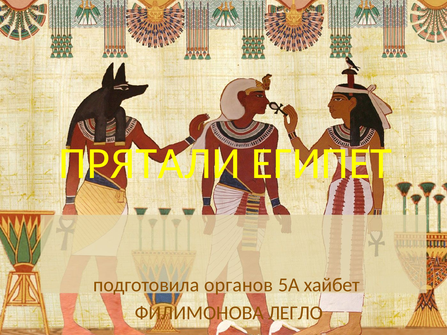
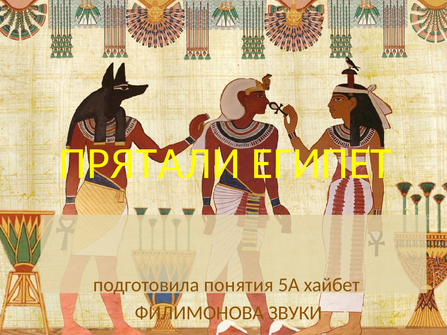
органов: органов -> понятия
ЛЕГЛО: ЛЕГЛО -> ЗВУКИ
